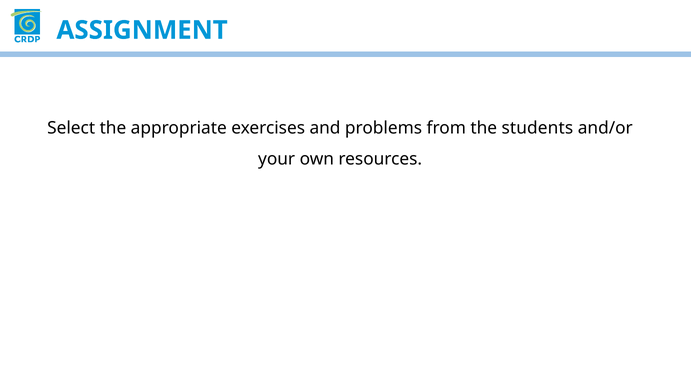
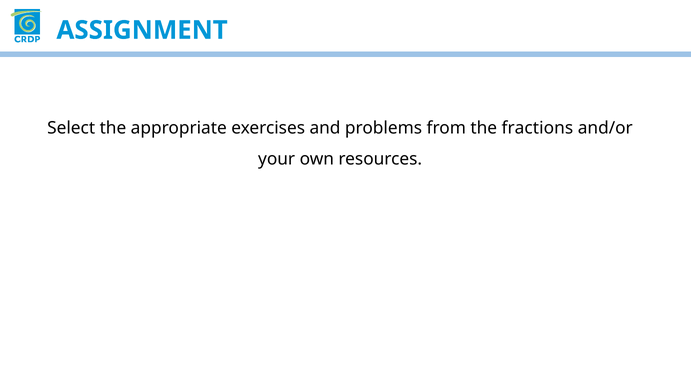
students: students -> fractions
